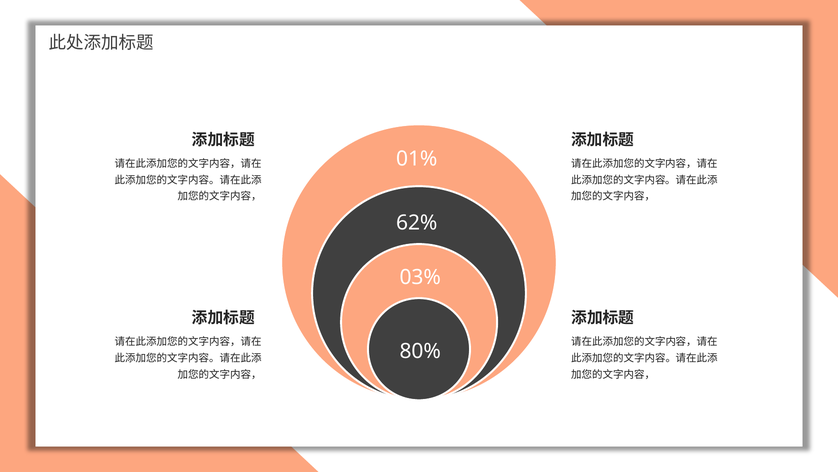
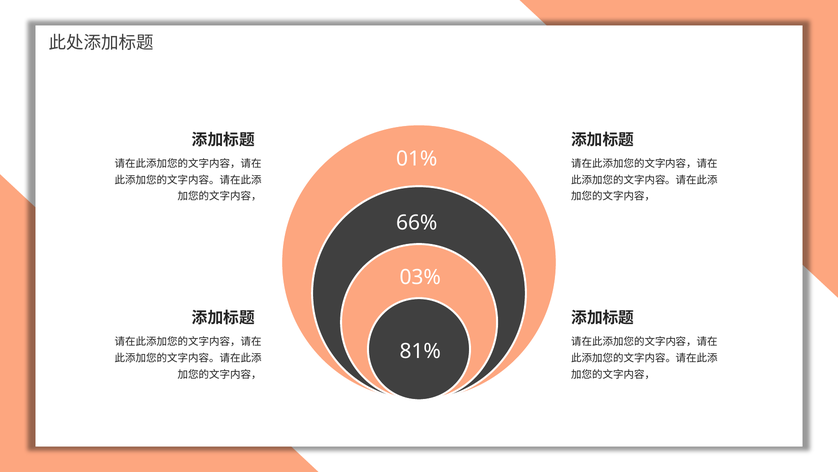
62%: 62% -> 66%
80%: 80% -> 81%
